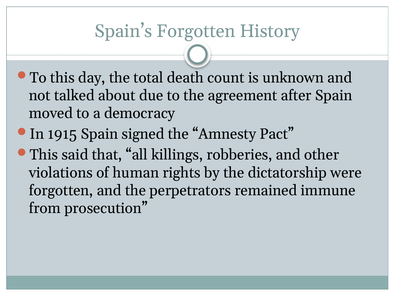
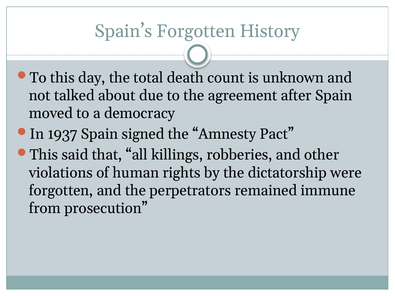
1915: 1915 -> 1937
